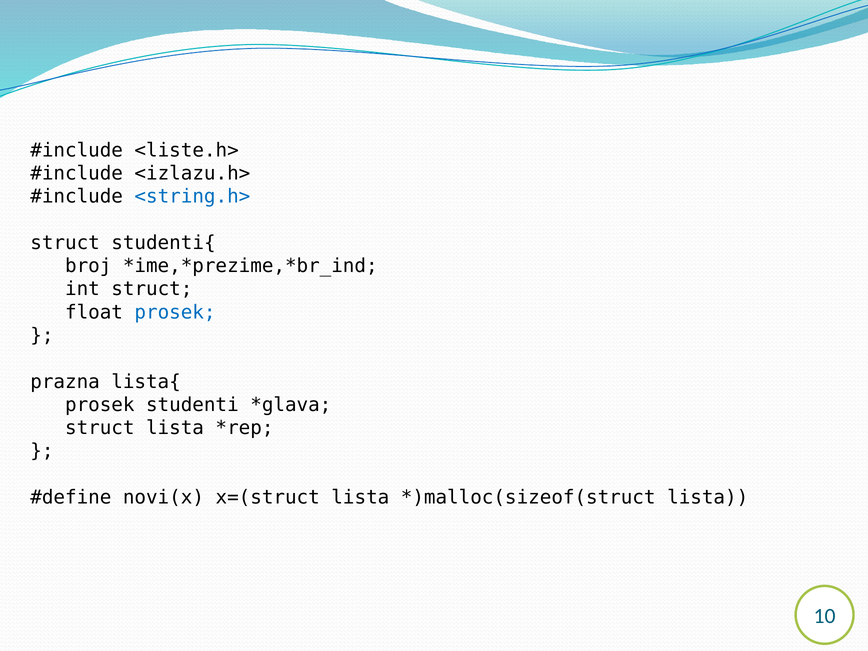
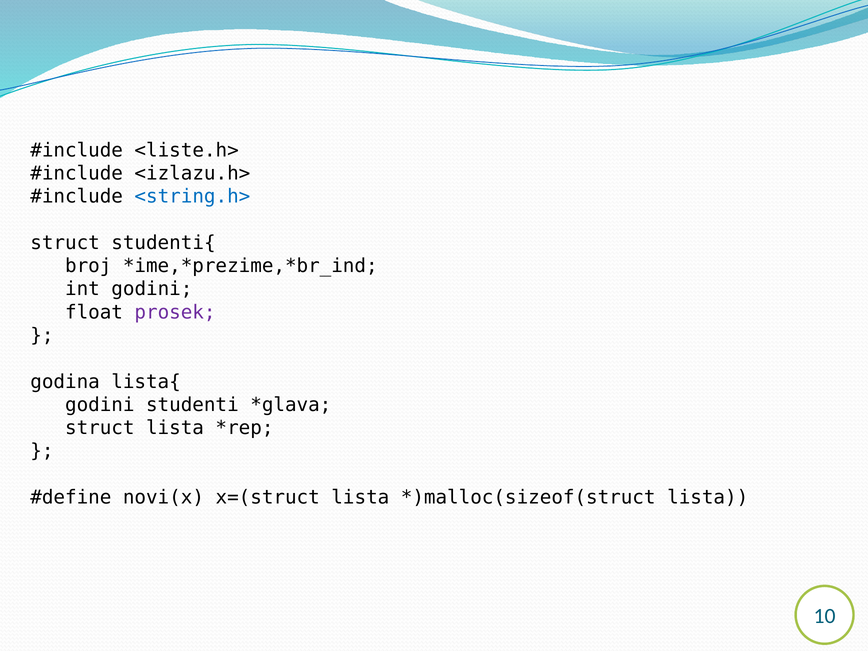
int struct: struct -> godini
prosek at (175, 312) colour: blue -> purple
prazna: prazna -> godina
prosek at (100, 405): prosek -> godini
